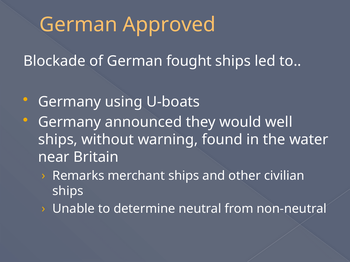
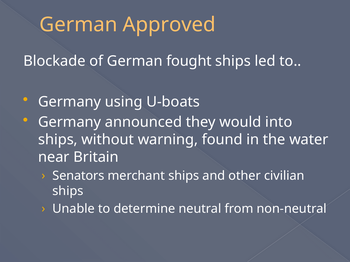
well: well -> into
Remarks: Remarks -> Senators
